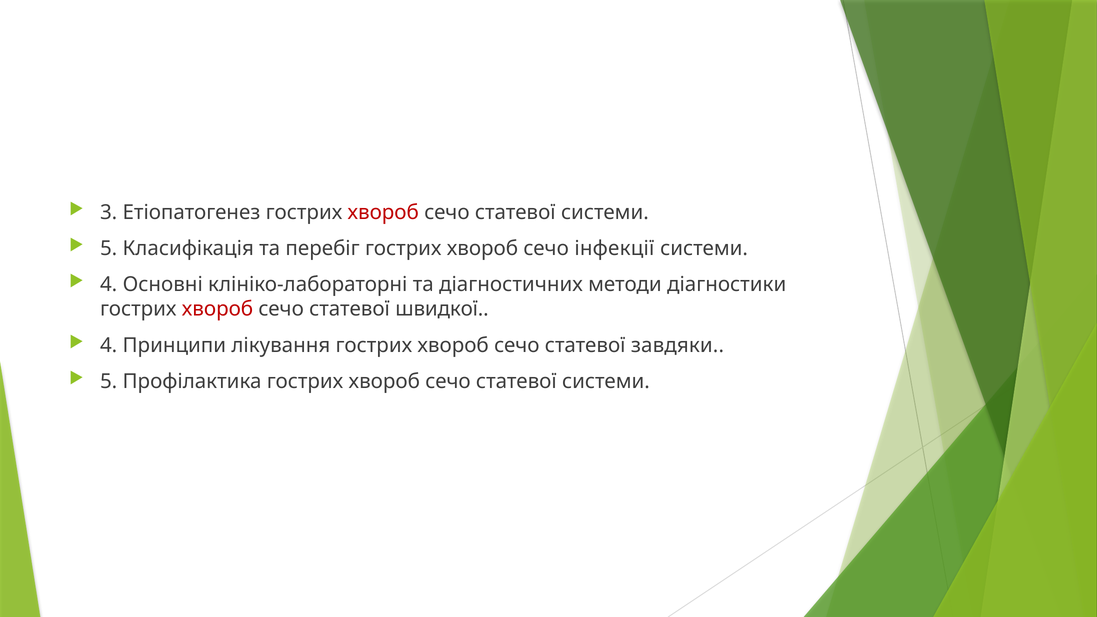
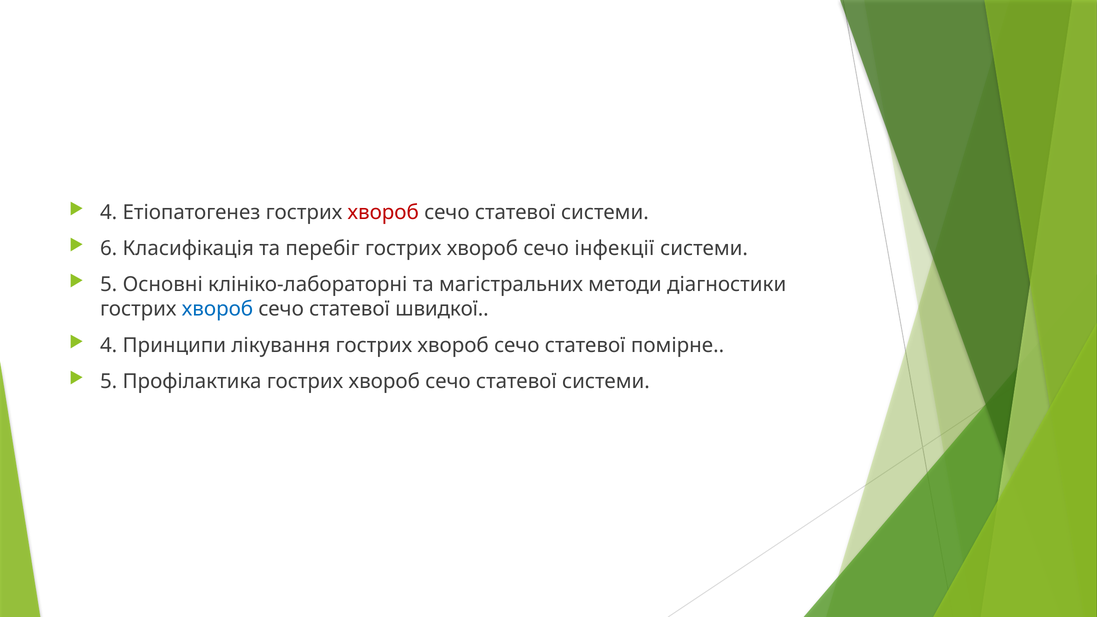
3 at (109, 212): 3 -> 4
5 at (109, 248): 5 -> 6
4 at (109, 285): 4 -> 5
діагностичних: діагностичних -> магістральних
хвороб at (217, 309) colour: red -> blue
завдяки: завдяки -> помірне
